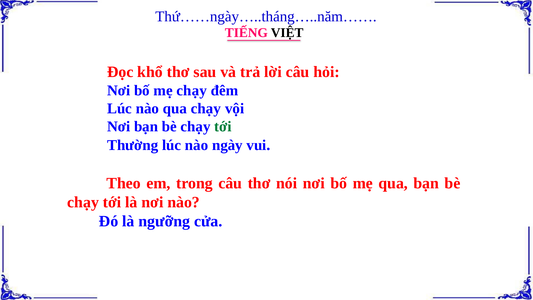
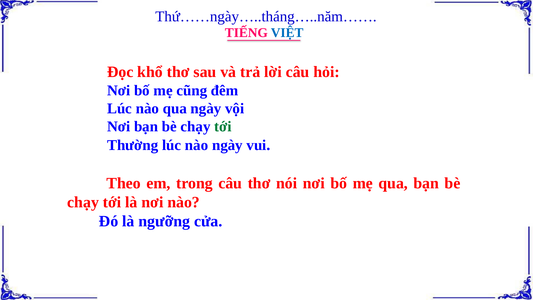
VIỆT colour: black -> blue
mẹ chạy: chạy -> cũng
qua chạy: chạy -> ngày
